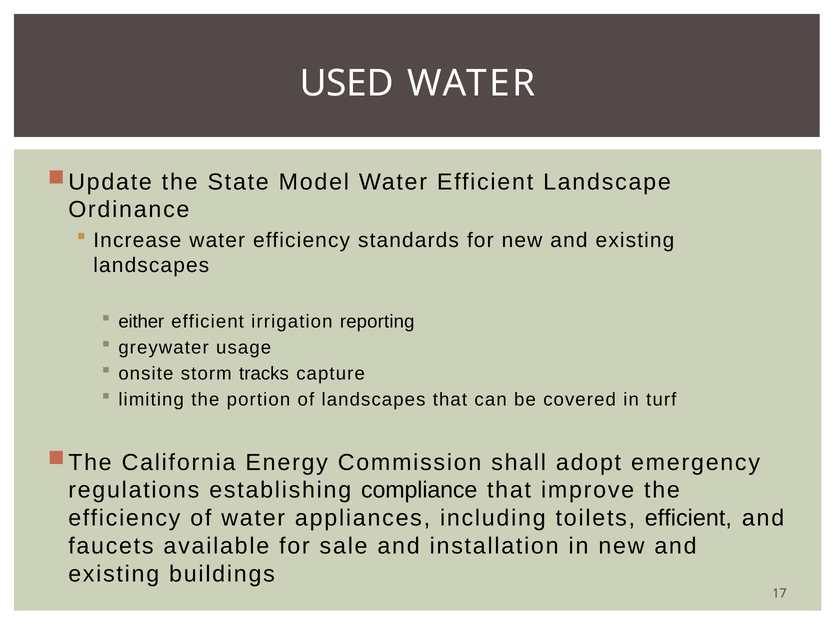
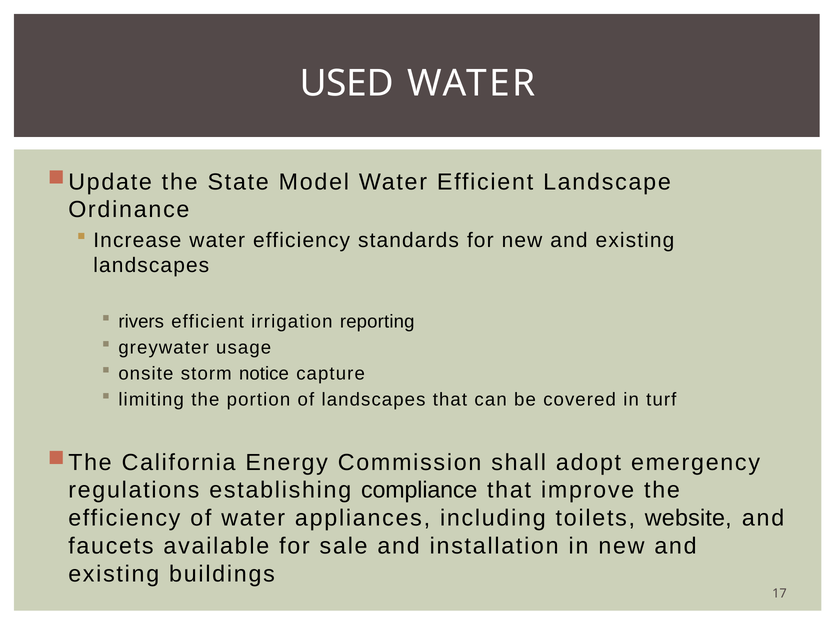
either: either -> rivers
tracks: tracks -> notice
toilets efficient: efficient -> website
